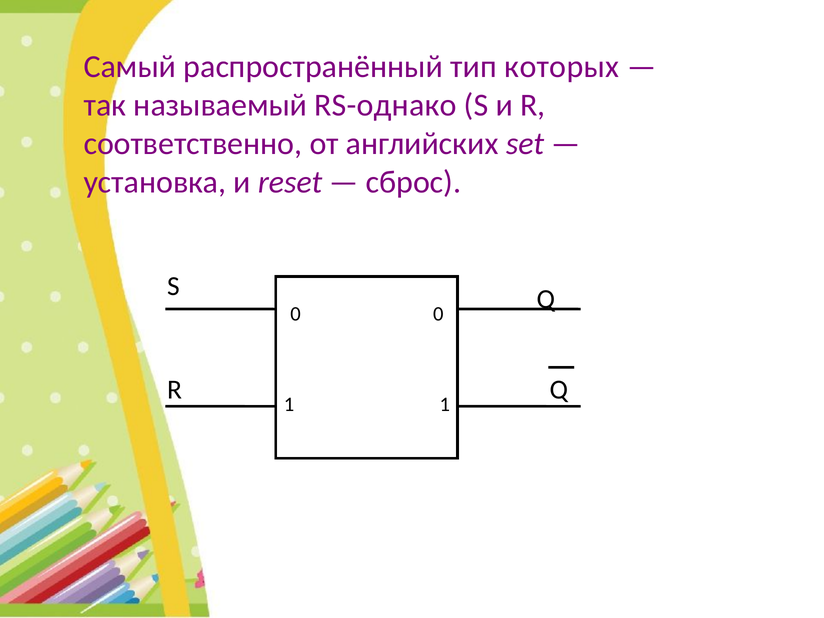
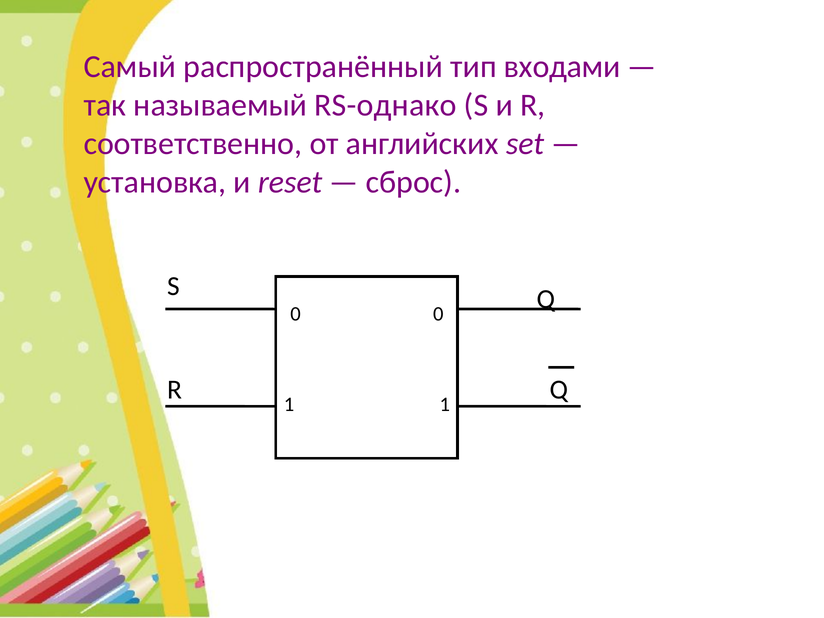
которых: которых -> входами
